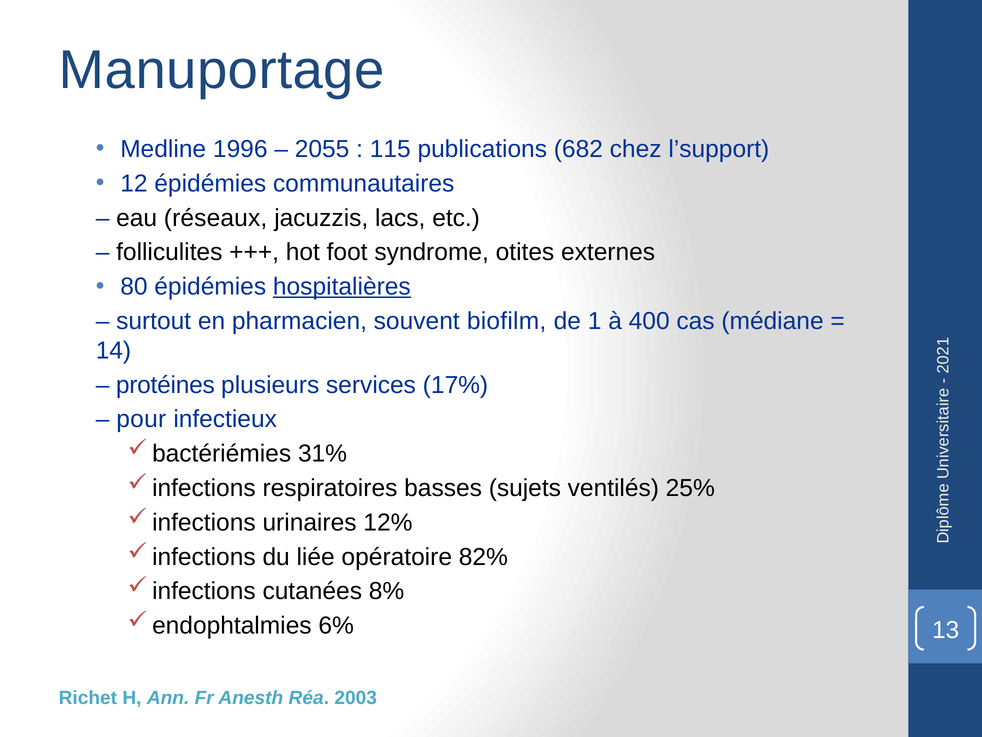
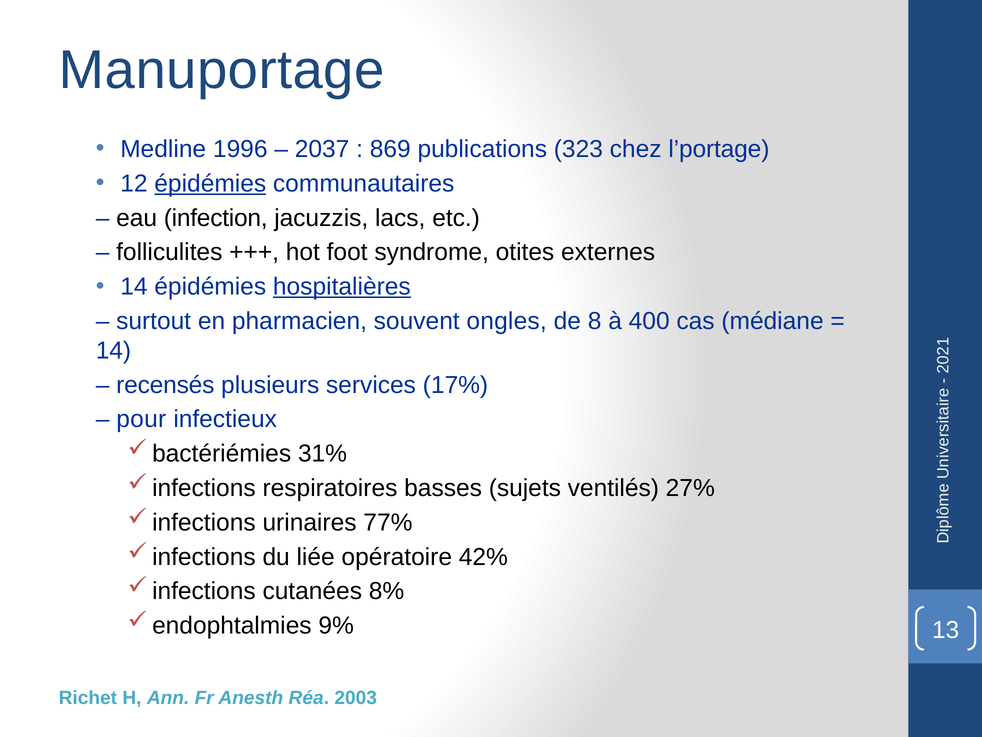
2055: 2055 -> 2037
115: 115 -> 869
682: 682 -> 323
l’support: l’support -> l’portage
épidémies at (210, 183) underline: none -> present
réseaux: réseaux -> infection
80 at (134, 287): 80 -> 14
biofilm: biofilm -> ongles
de 1: 1 -> 8
protéines: protéines -> recensés
25%: 25% -> 27%
12%: 12% -> 77%
82%: 82% -> 42%
6%: 6% -> 9%
